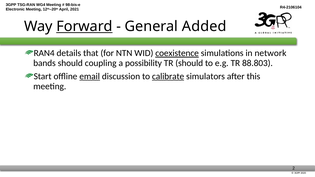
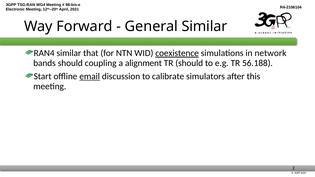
Forward underline: present -> none
General Added: Added -> Similar
RAN4 details: details -> similar
possibility: possibility -> alignment
88.803: 88.803 -> 56.188
calibrate underline: present -> none
